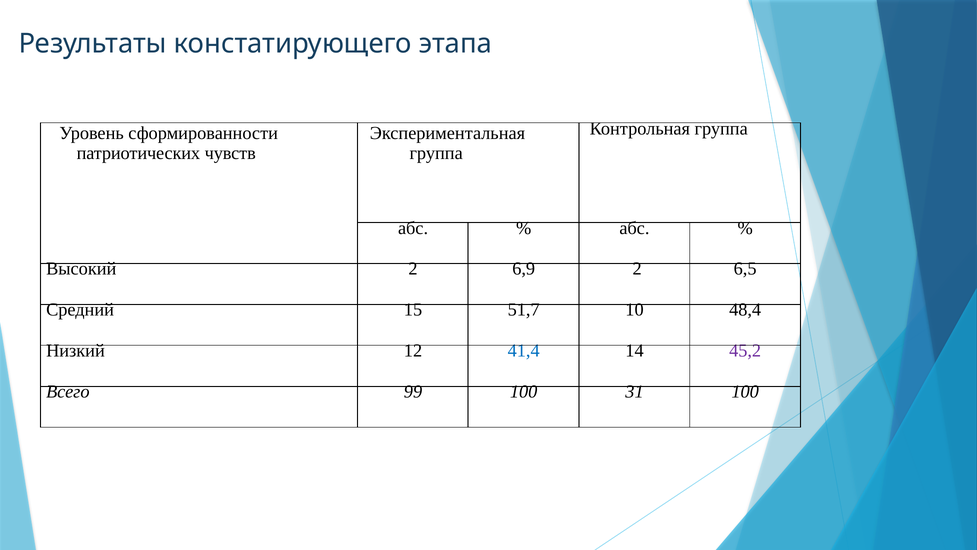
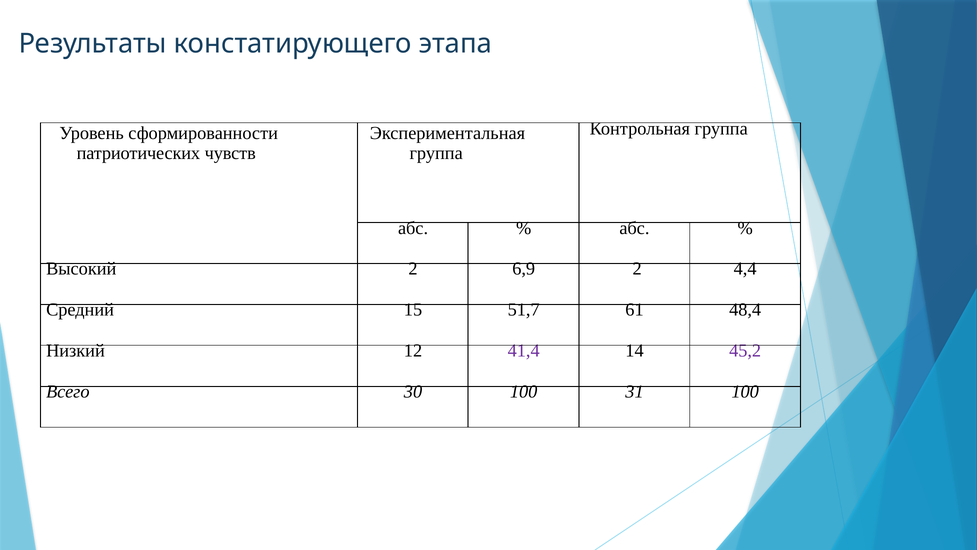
6,5: 6,5 -> 4,4
10: 10 -> 61
41,4 colour: blue -> purple
99: 99 -> 30
